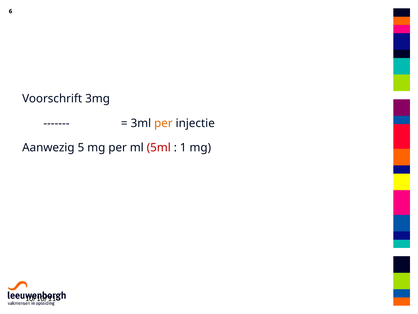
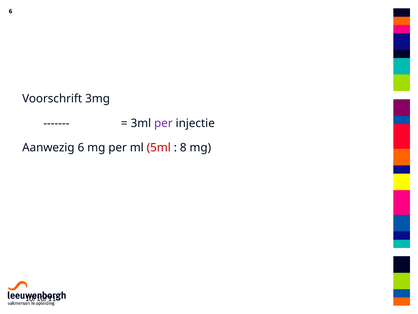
per at (163, 123) colour: orange -> purple
Aanwezig 5: 5 -> 6
1: 1 -> 8
